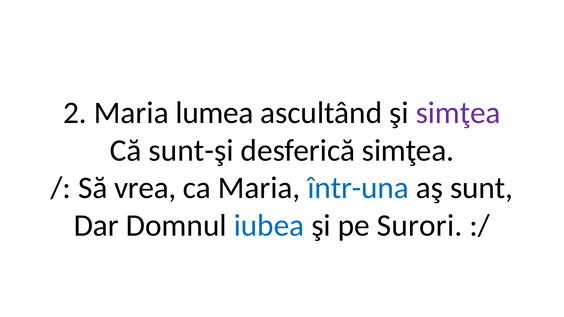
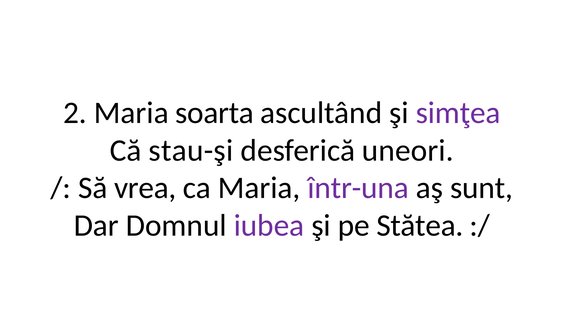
lumea: lumea -> soarta
sunt-şi: sunt-şi -> stau-şi
desferică simţea: simţea -> uneori
într-una colour: blue -> purple
iubea colour: blue -> purple
Surori: Surori -> Stătea
